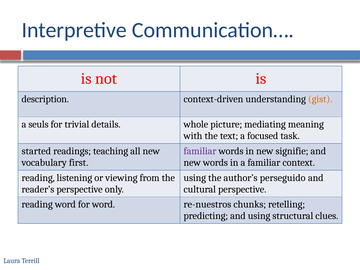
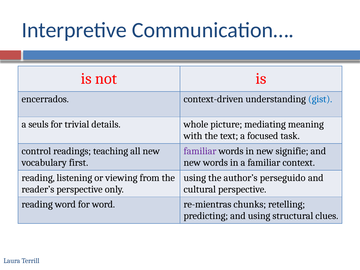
description: description -> encerrados
gist colour: orange -> blue
started: started -> control
re-nuestros: re-nuestros -> re-mientras
